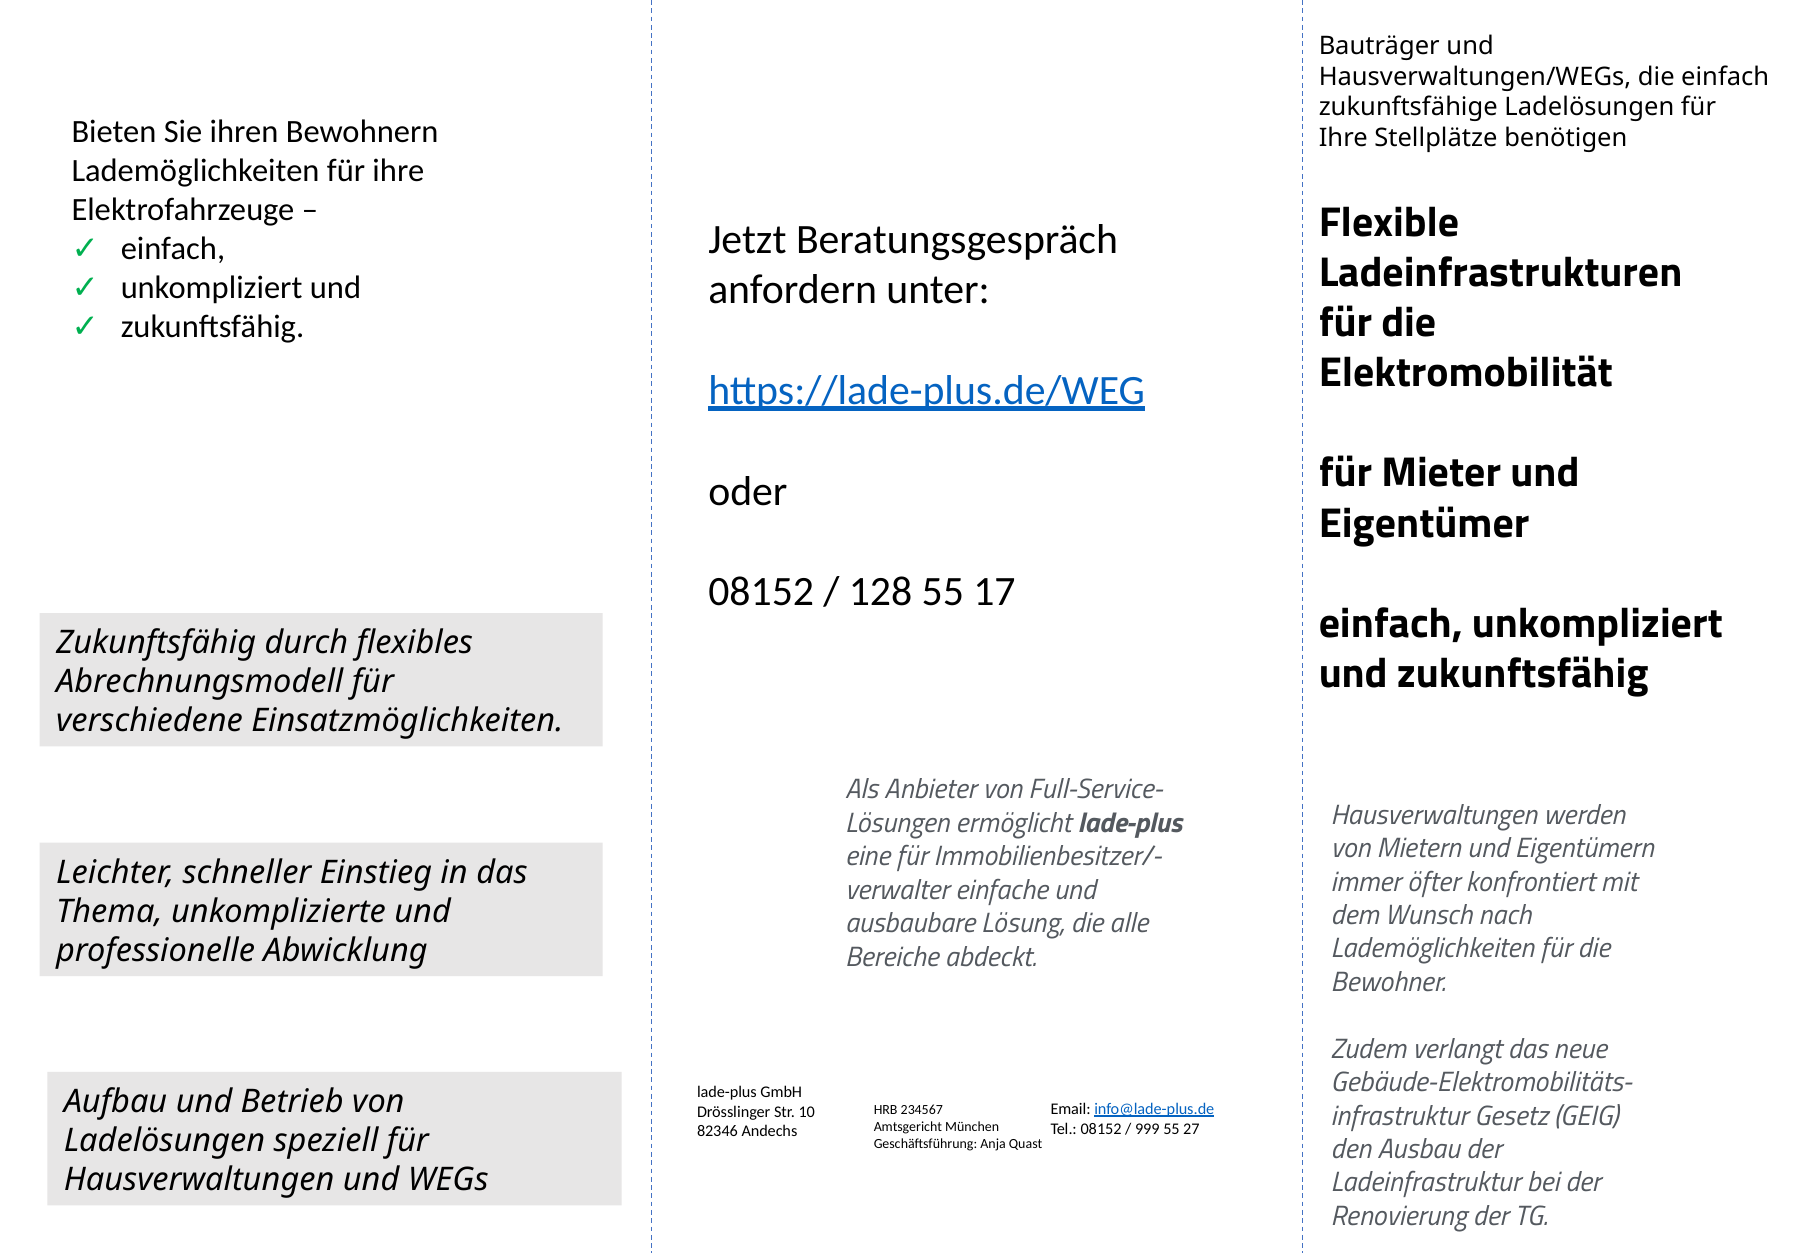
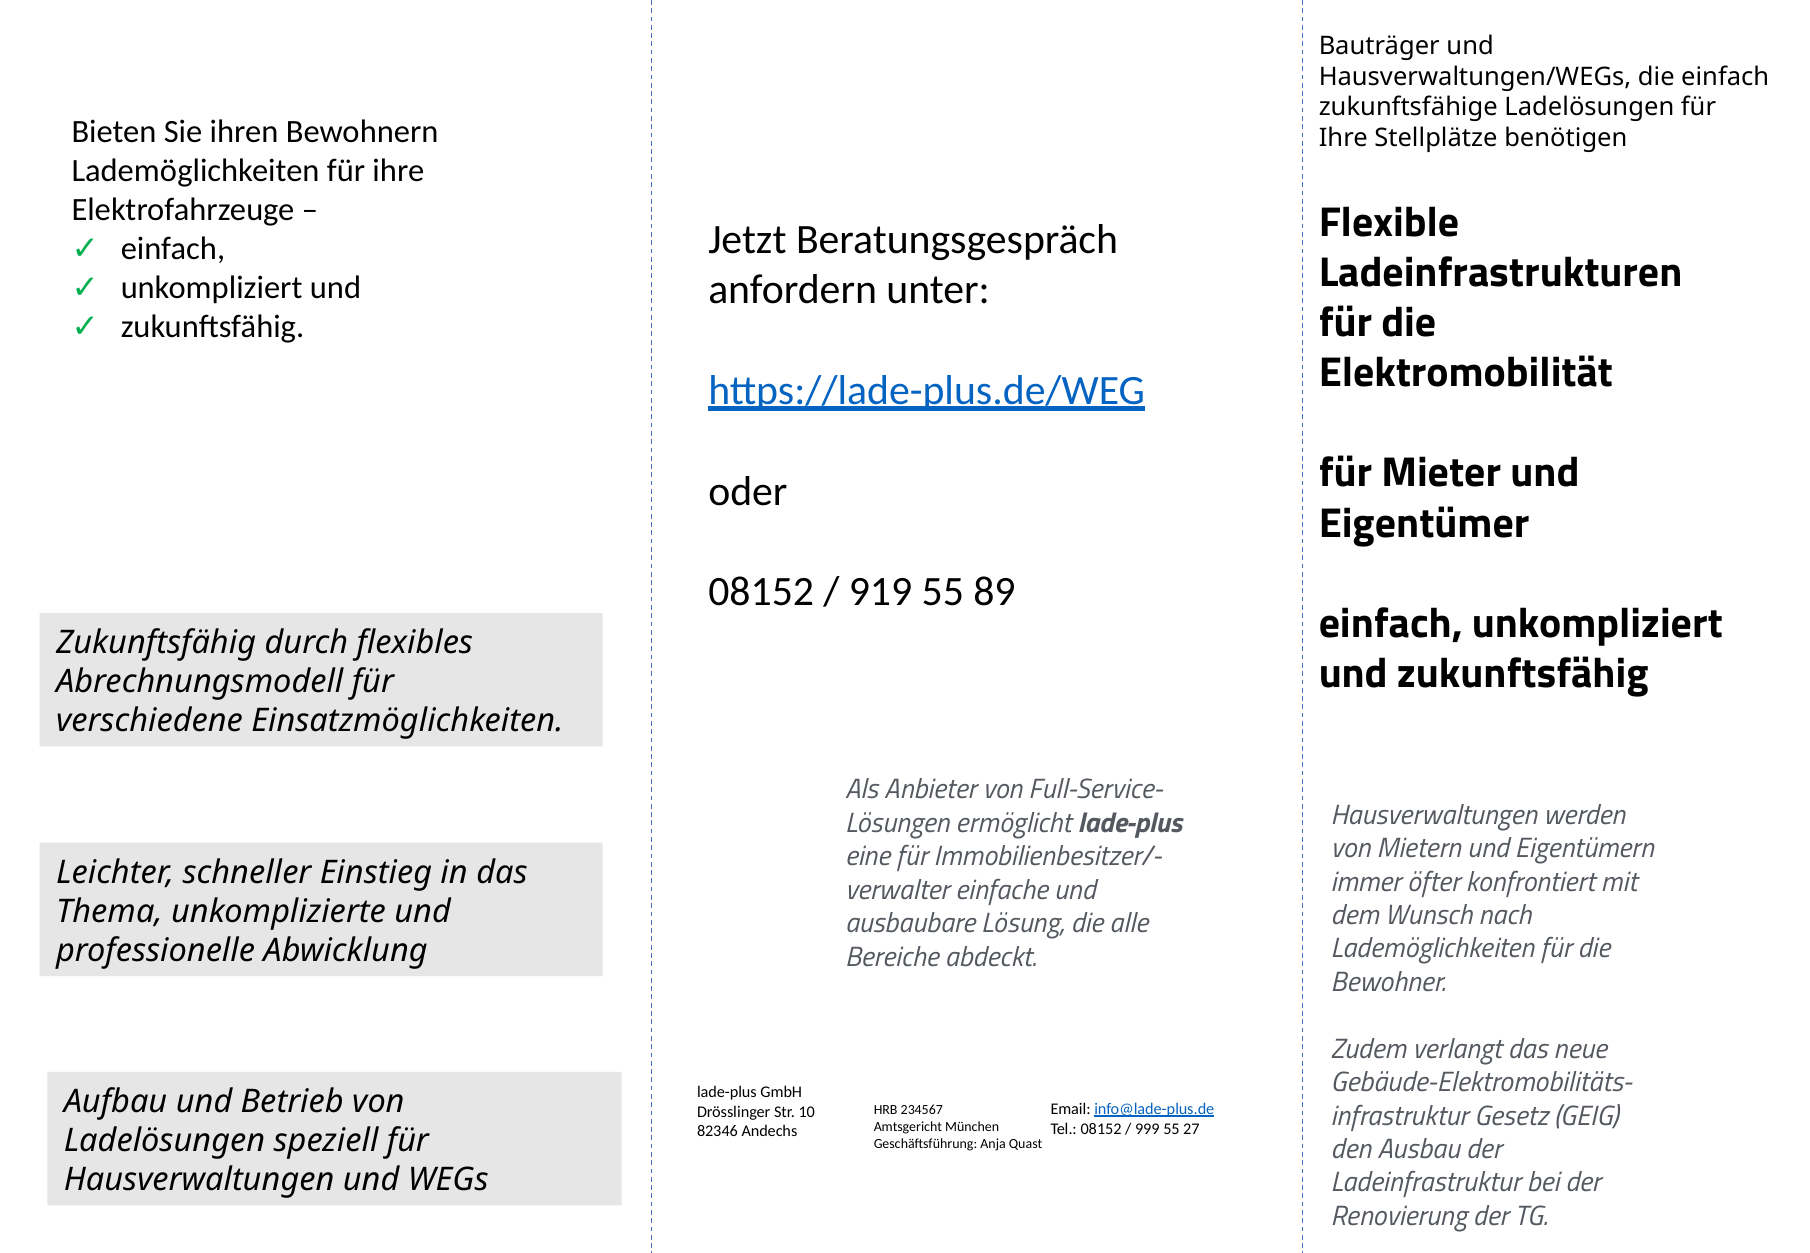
128: 128 -> 919
17: 17 -> 89
